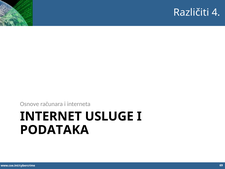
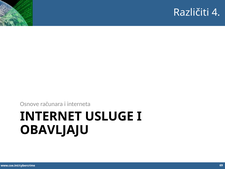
PODATAKA: PODATAKA -> OBAVLJAJU
